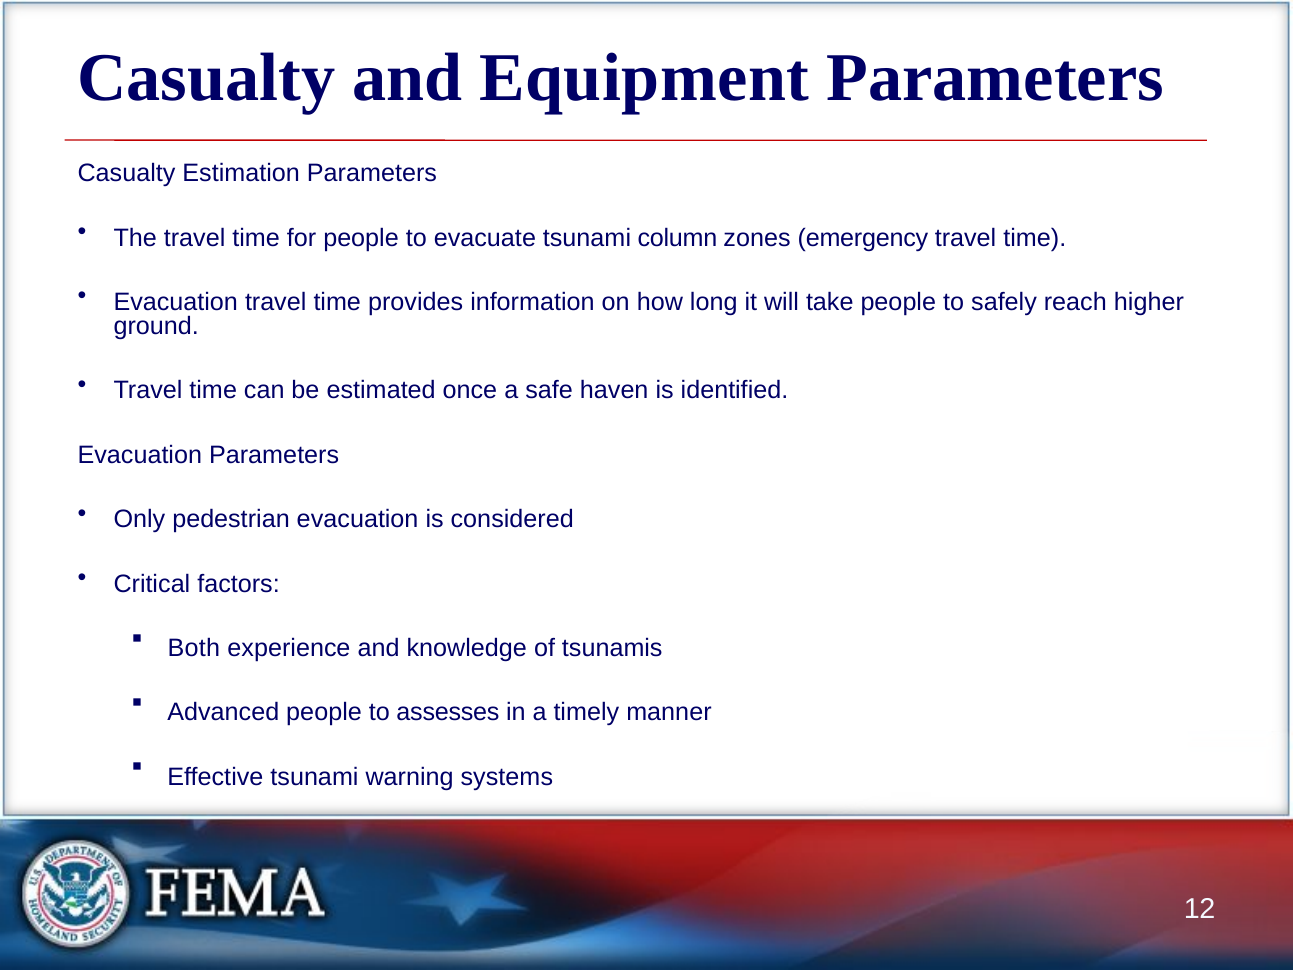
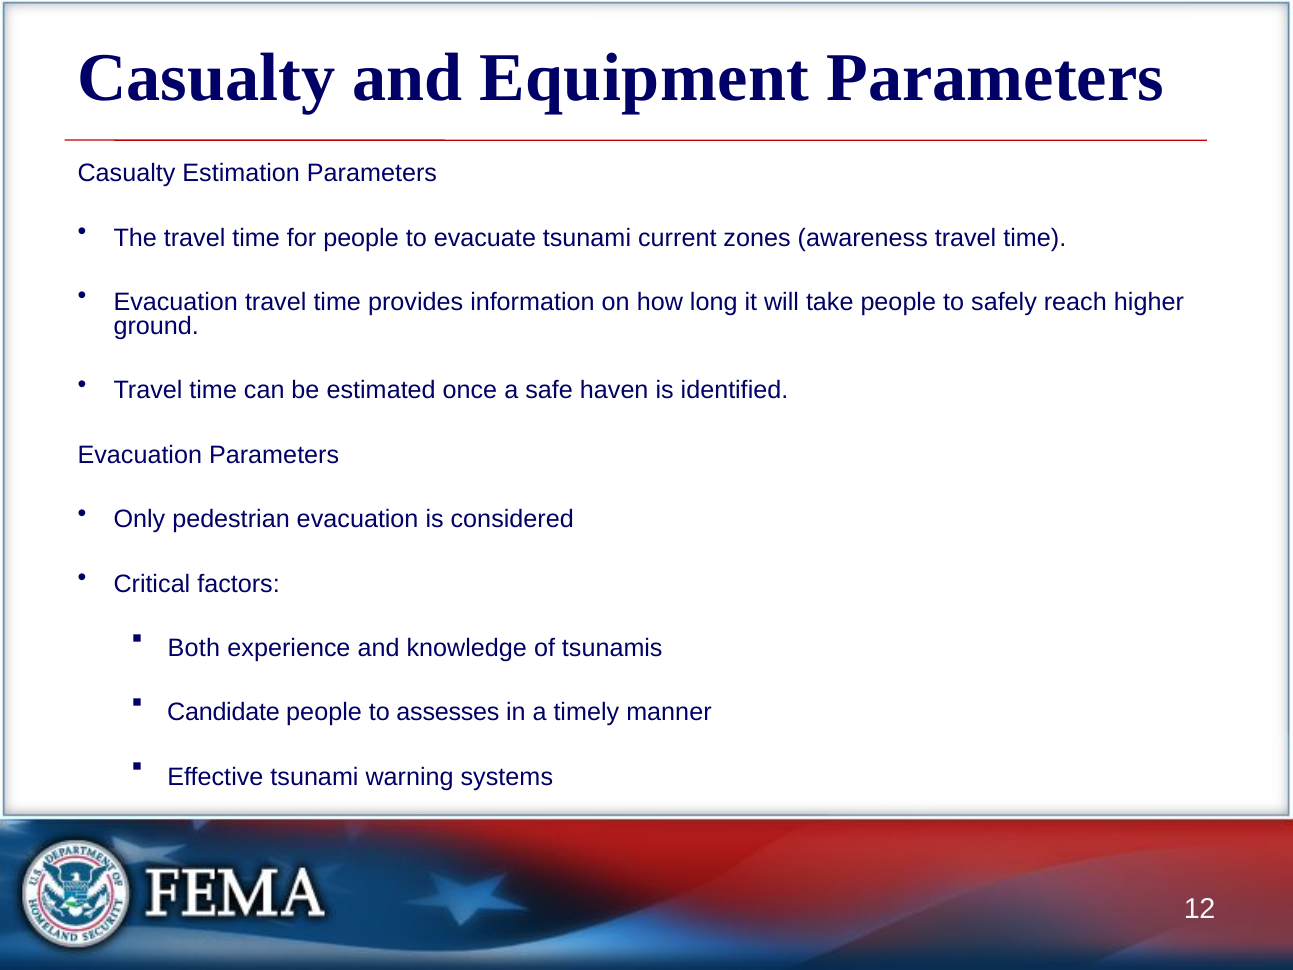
column: column -> current
emergency: emergency -> awareness
Advanced: Advanced -> Candidate
